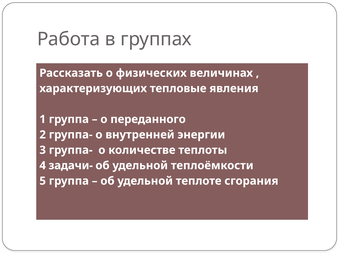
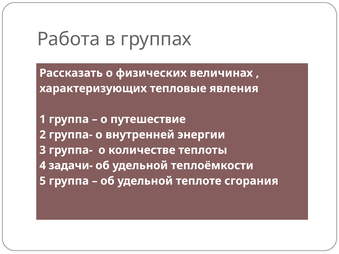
переданного: переданного -> путешествие
